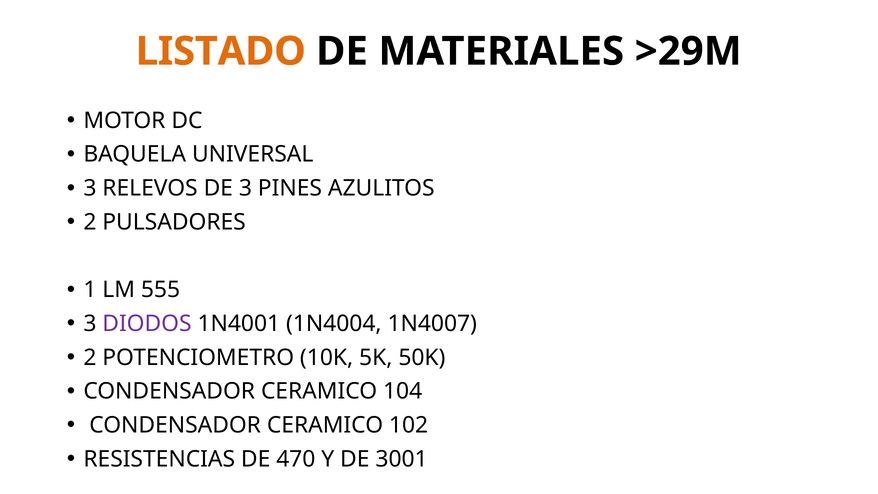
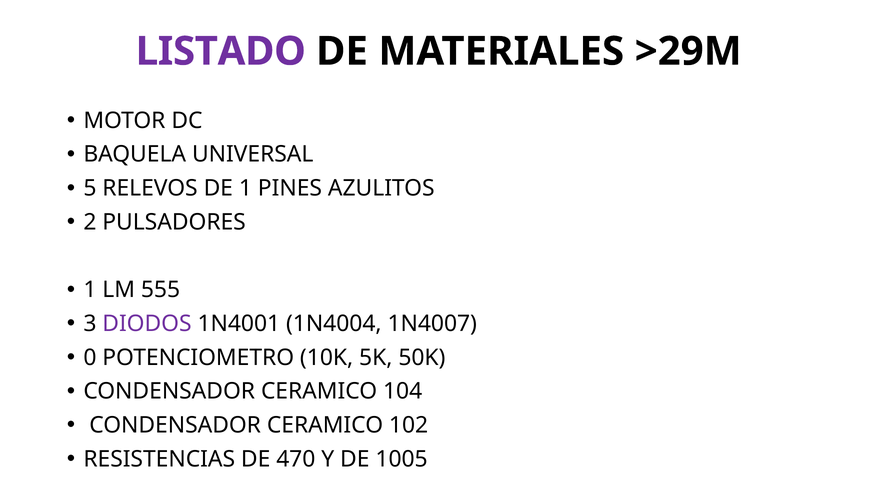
LISTADO colour: orange -> purple
3 at (90, 188): 3 -> 5
DE 3: 3 -> 1
2 at (90, 357): 2 -> 0
3001: 3001 -> 1005
